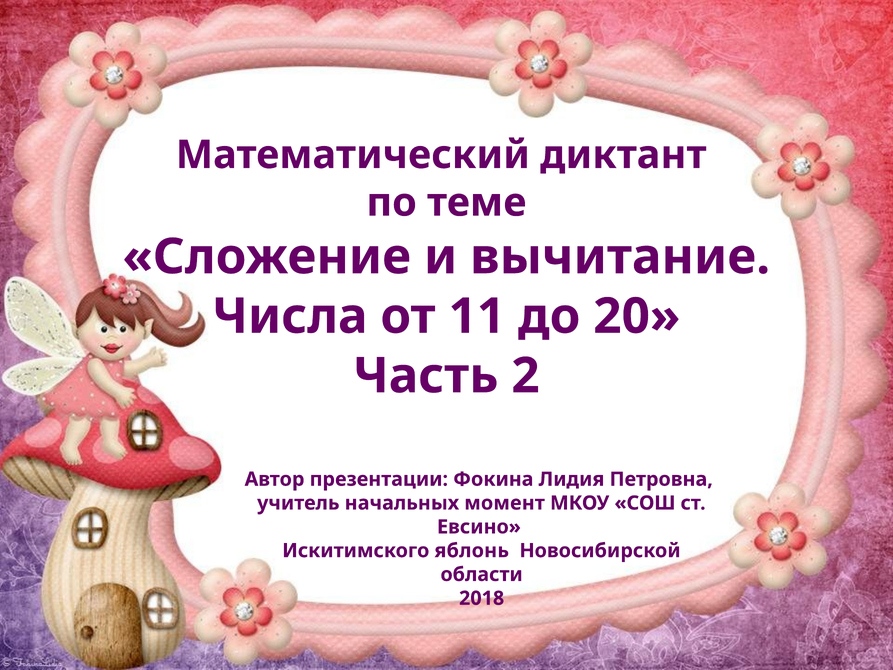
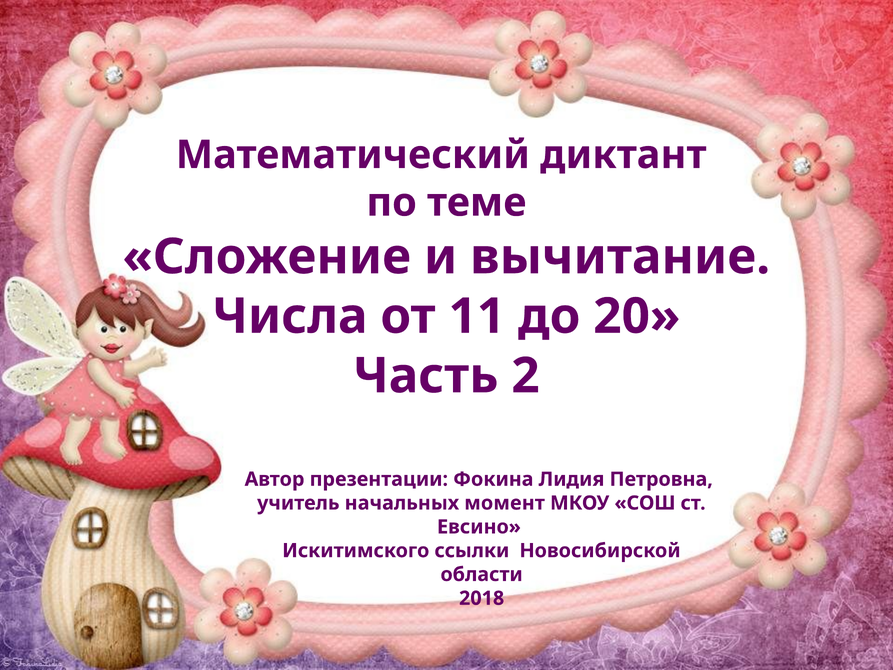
яблонь: яблонь -> ссылки
